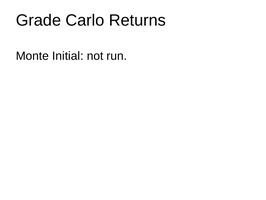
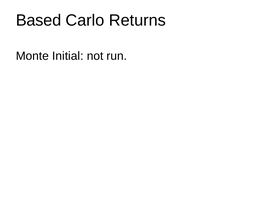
Grade: Grade -> Based
